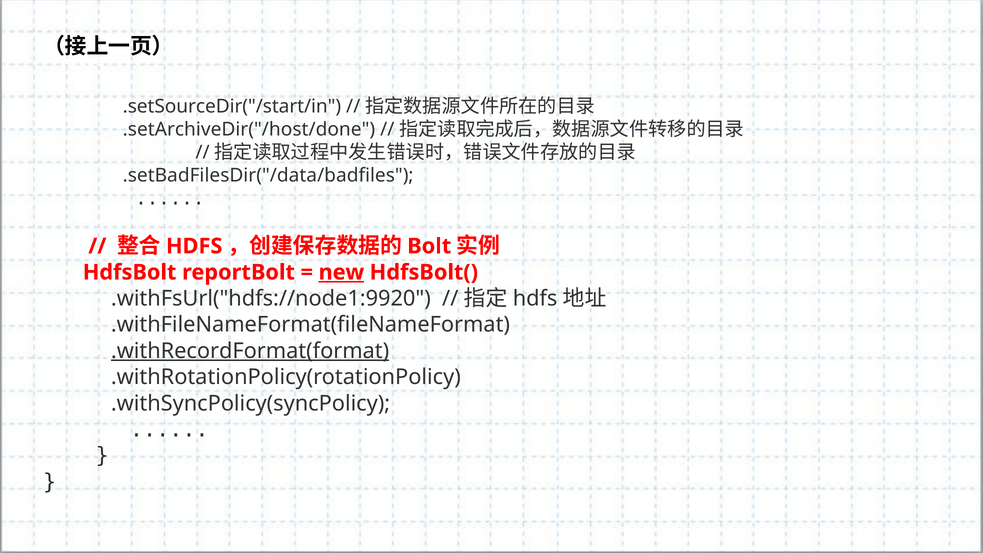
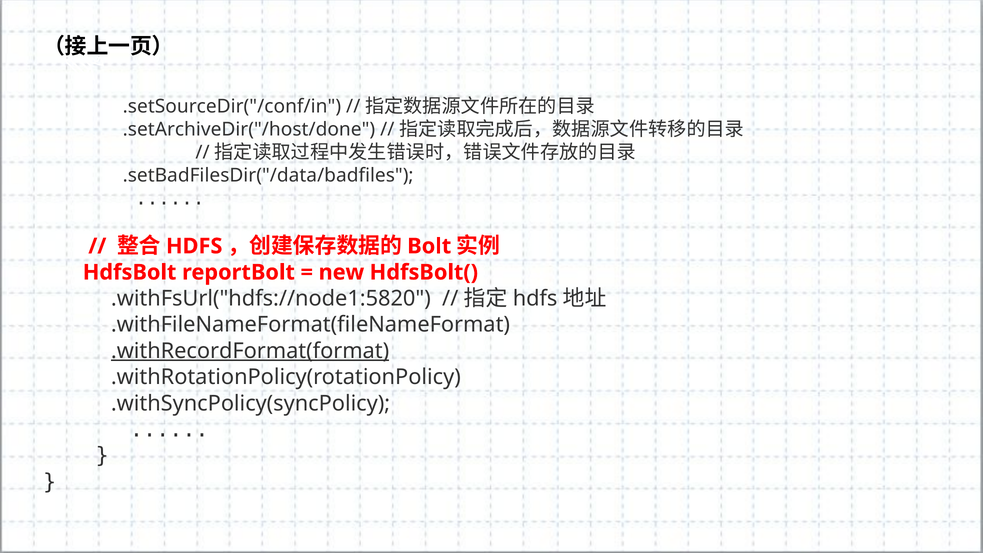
.setSourceDir("/start/in: .setSourceDir("/start/in -> .setSourceDir("/conf/in
new underline: present -> none
.withFsUrl("hdfs://node1:9920: .withFsUrl("hdfs://node1:9920 -> .withFsUrl("hdfs://node1:5820
